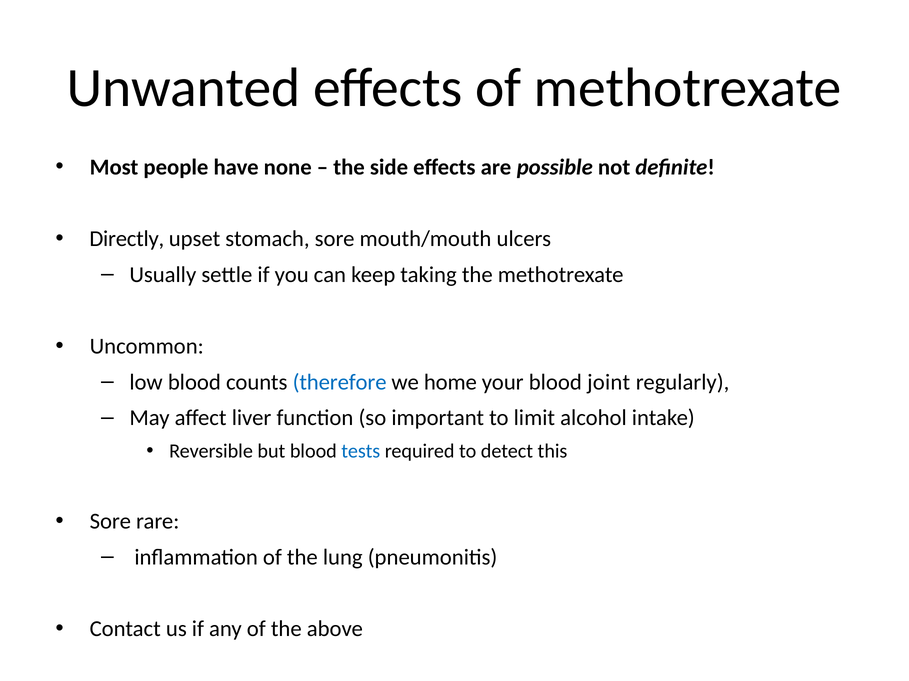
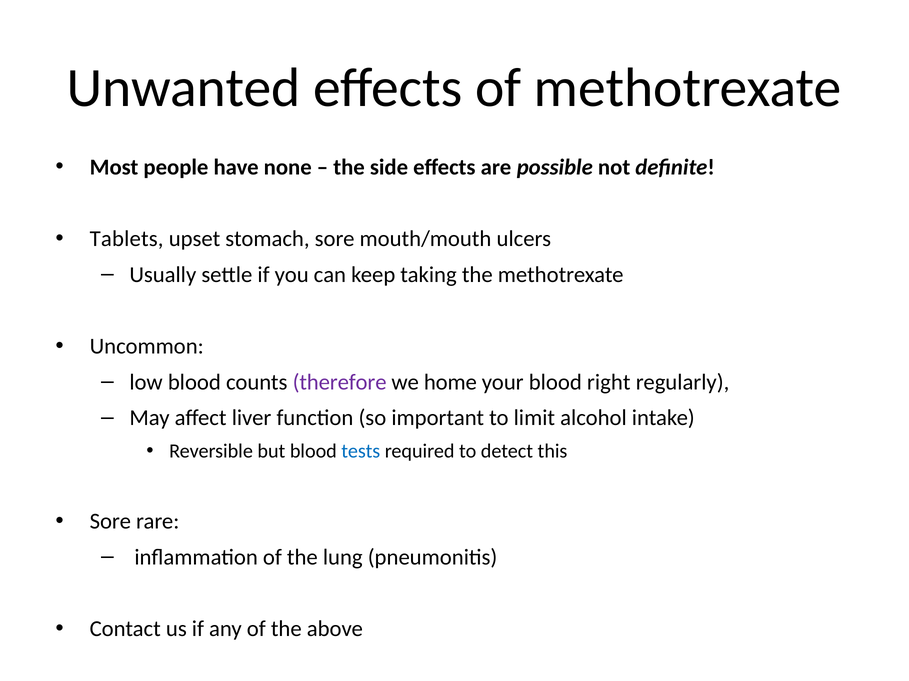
Directly: Directly -> Tablets
therefore colour: blue -> purple
joint: joint -> right
